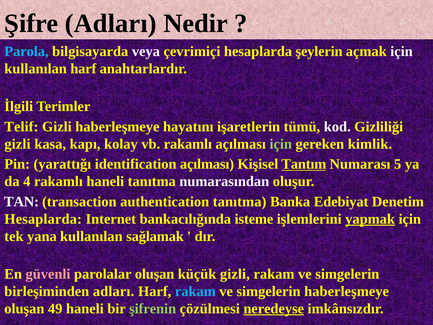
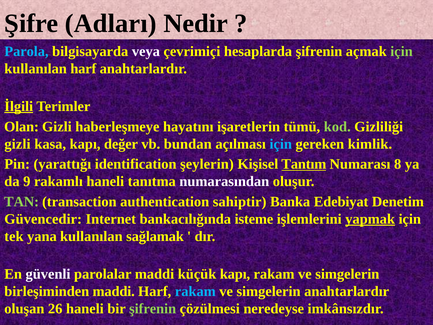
hesaplarda şeylerin: şeylerin -> şifrenin
için at (402, 51) colour: white -> light green
İlgili underline: none -> present
Telif: Telif -> Olan
kod colour: white -> light green
kolay: kolay -> değer
vb rakamlı: rakamlı -> bundan
için at (281, 144) colour: light green -> light blue
identification açılması: açılması -> şeylerin
5: 5 -> 8
4: 4 -> 9
TAN colour: white -> light green
authentication tanıtma: tanıtma -> sahiptir
Hesaplarda at (43, 219): Hesaplarda -> Güvencedir
güvenli colour: pink -> white
parolalar oluşan: oluşan -> maddi
küçük gizli: gizli -> kapı
birleşiminden adları: adları -> maddi
simgelerin haberleşmeye: haberleşmeye -> anahtarlardır
49: 49 -> 26
neredeyse underline: present -> none
